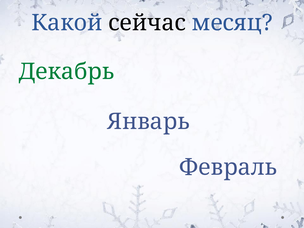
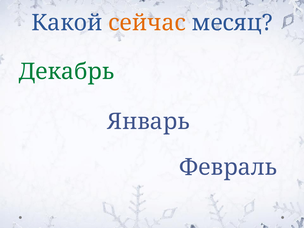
сейчас colour: black -> orange
